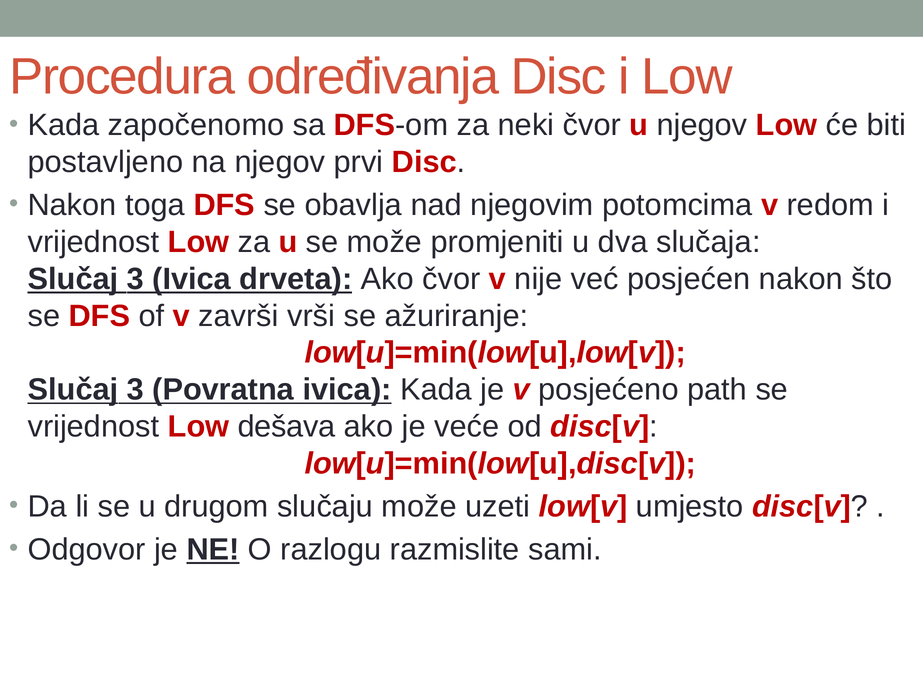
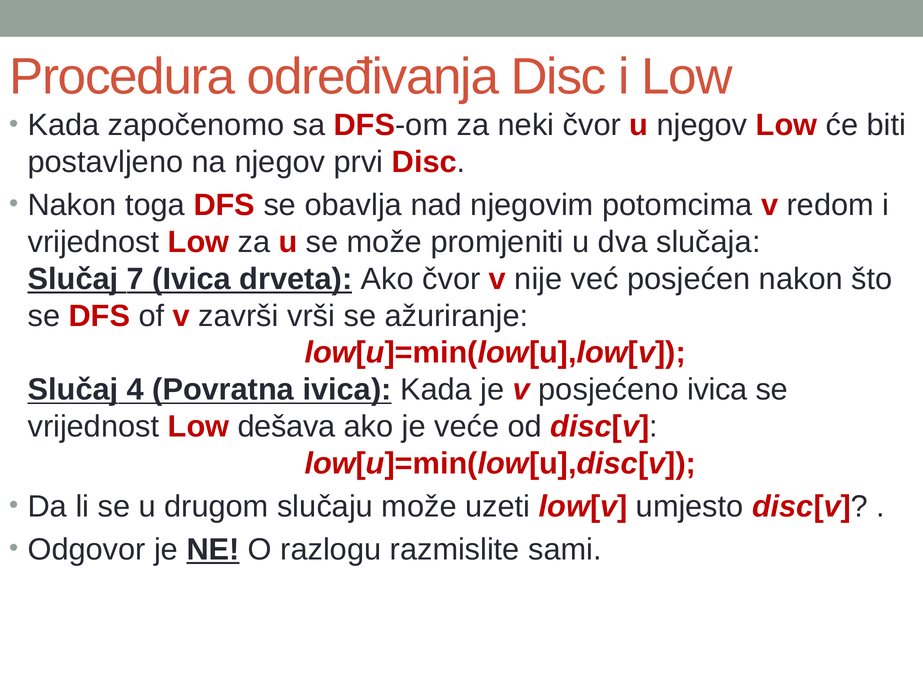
3 at (135, 279): 3 -> 7
3 at (135, 390): 3 -> 4
posjećeno path: path -> ivica
